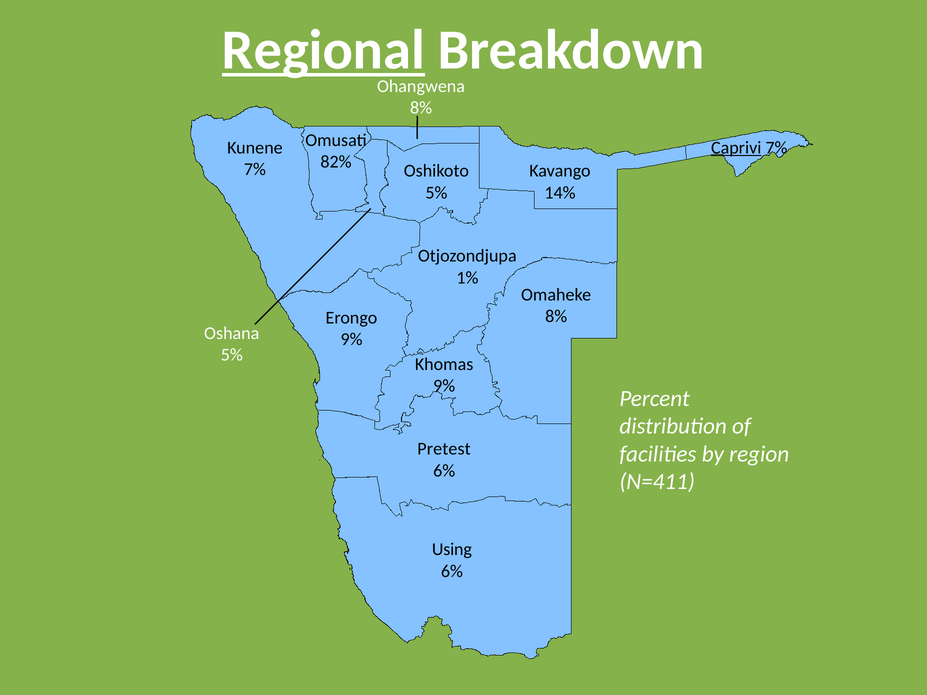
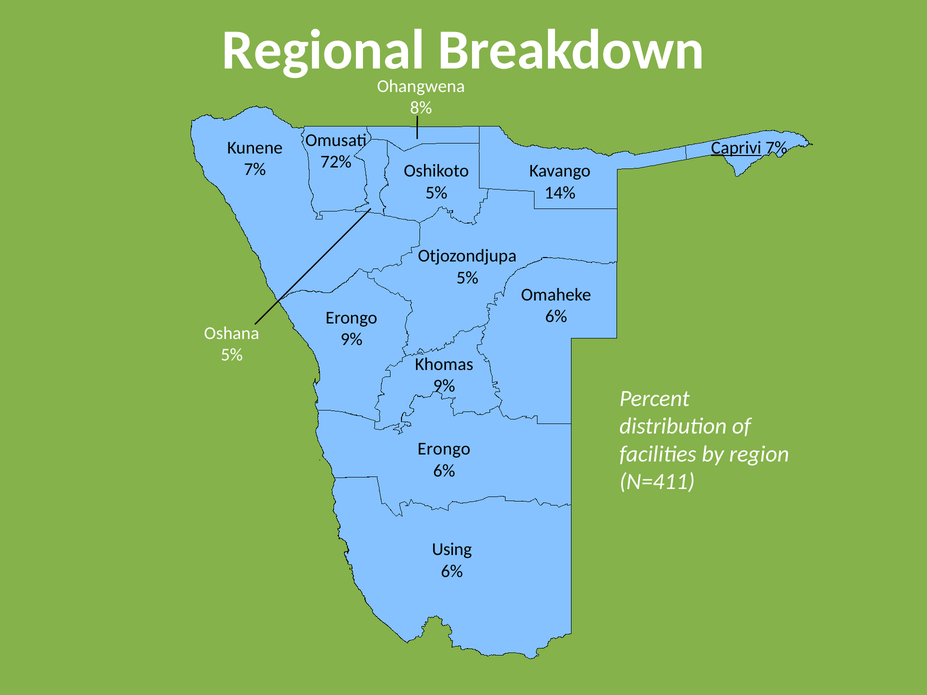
Regional underline: present -> none
82%: 82% -> 72%
1% at (467, 278): 1% -> 5%
8% at (556, 316): 8% -> 6%
Pretest at (444, 449): Pretest -> Erongo
